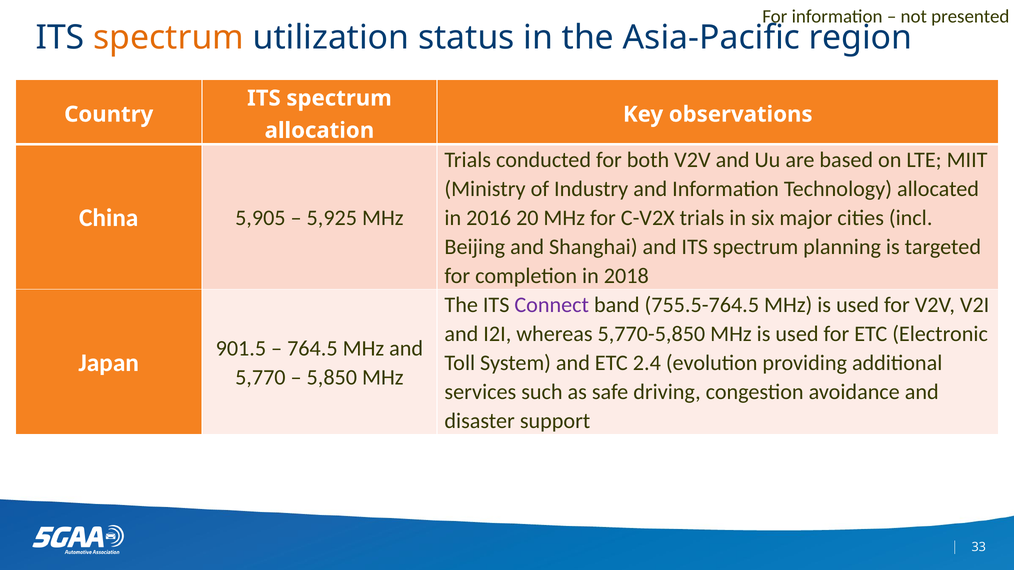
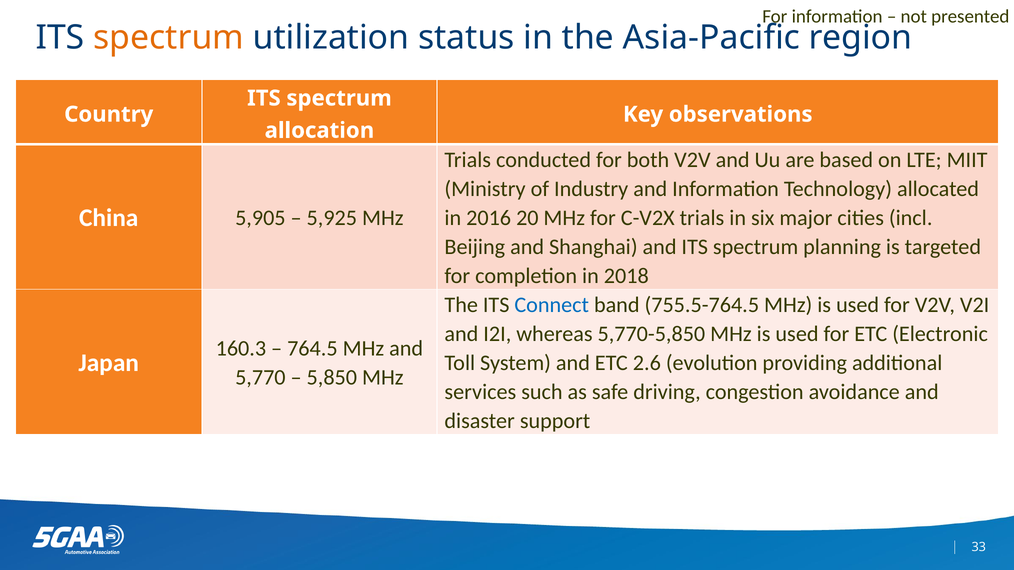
Connect colour: purple -> blue
901.5: 901.5 -> 160.3
2.4: 2.4 -> 2.6
